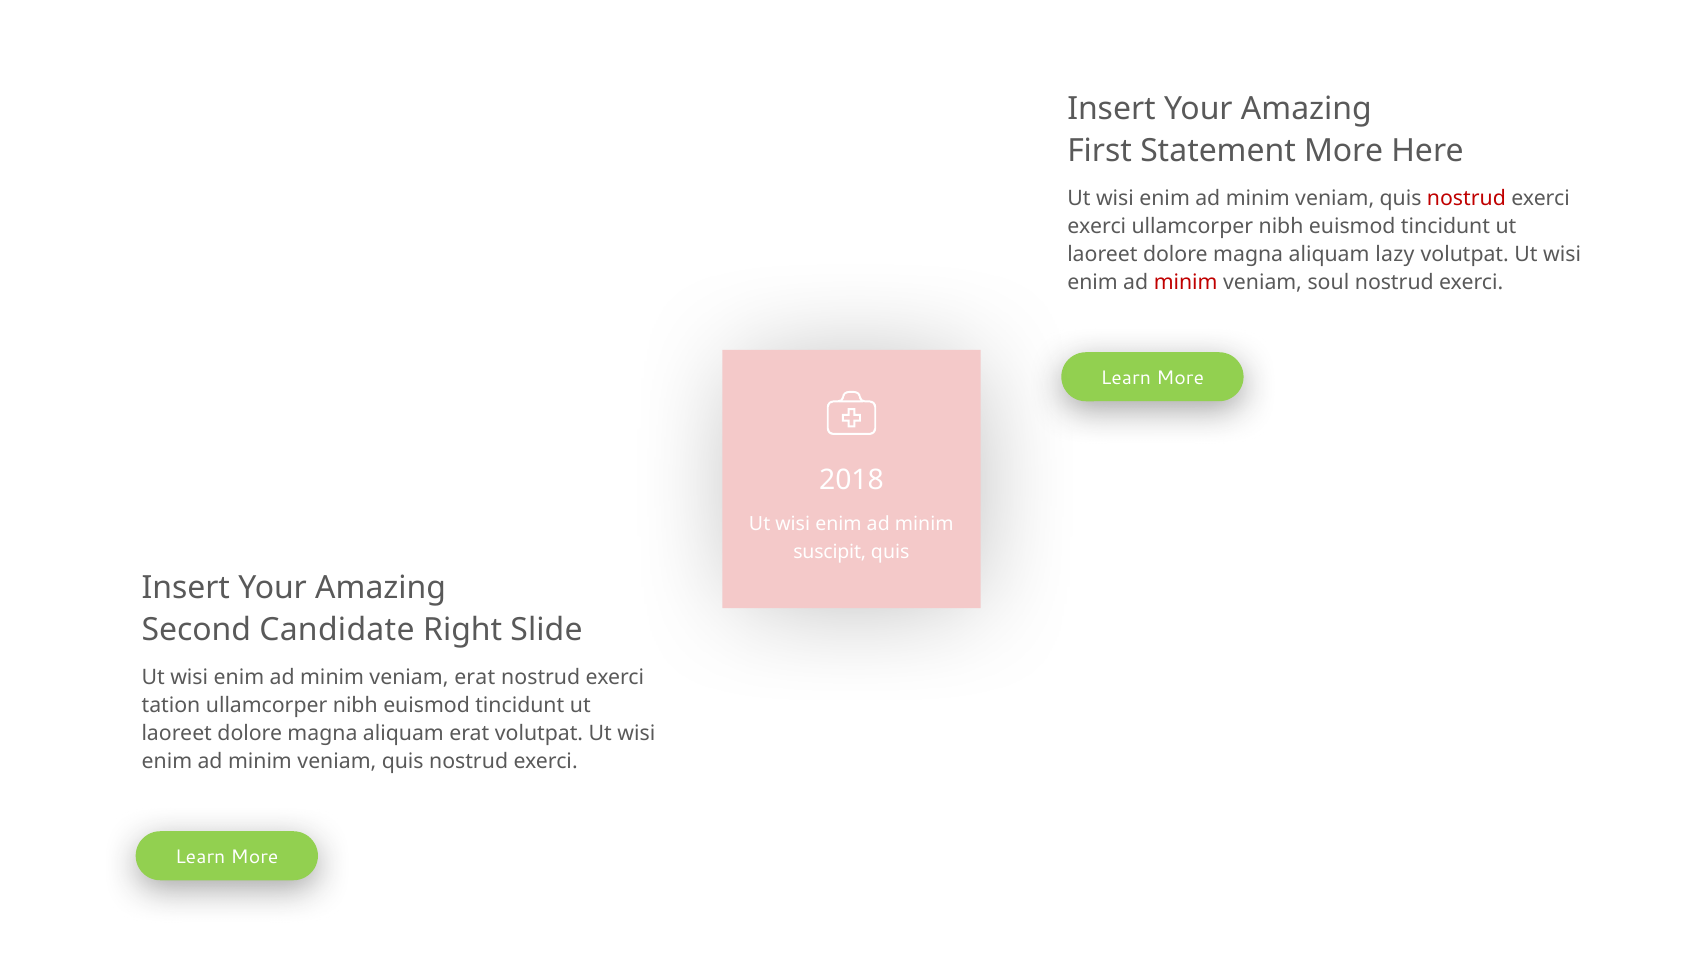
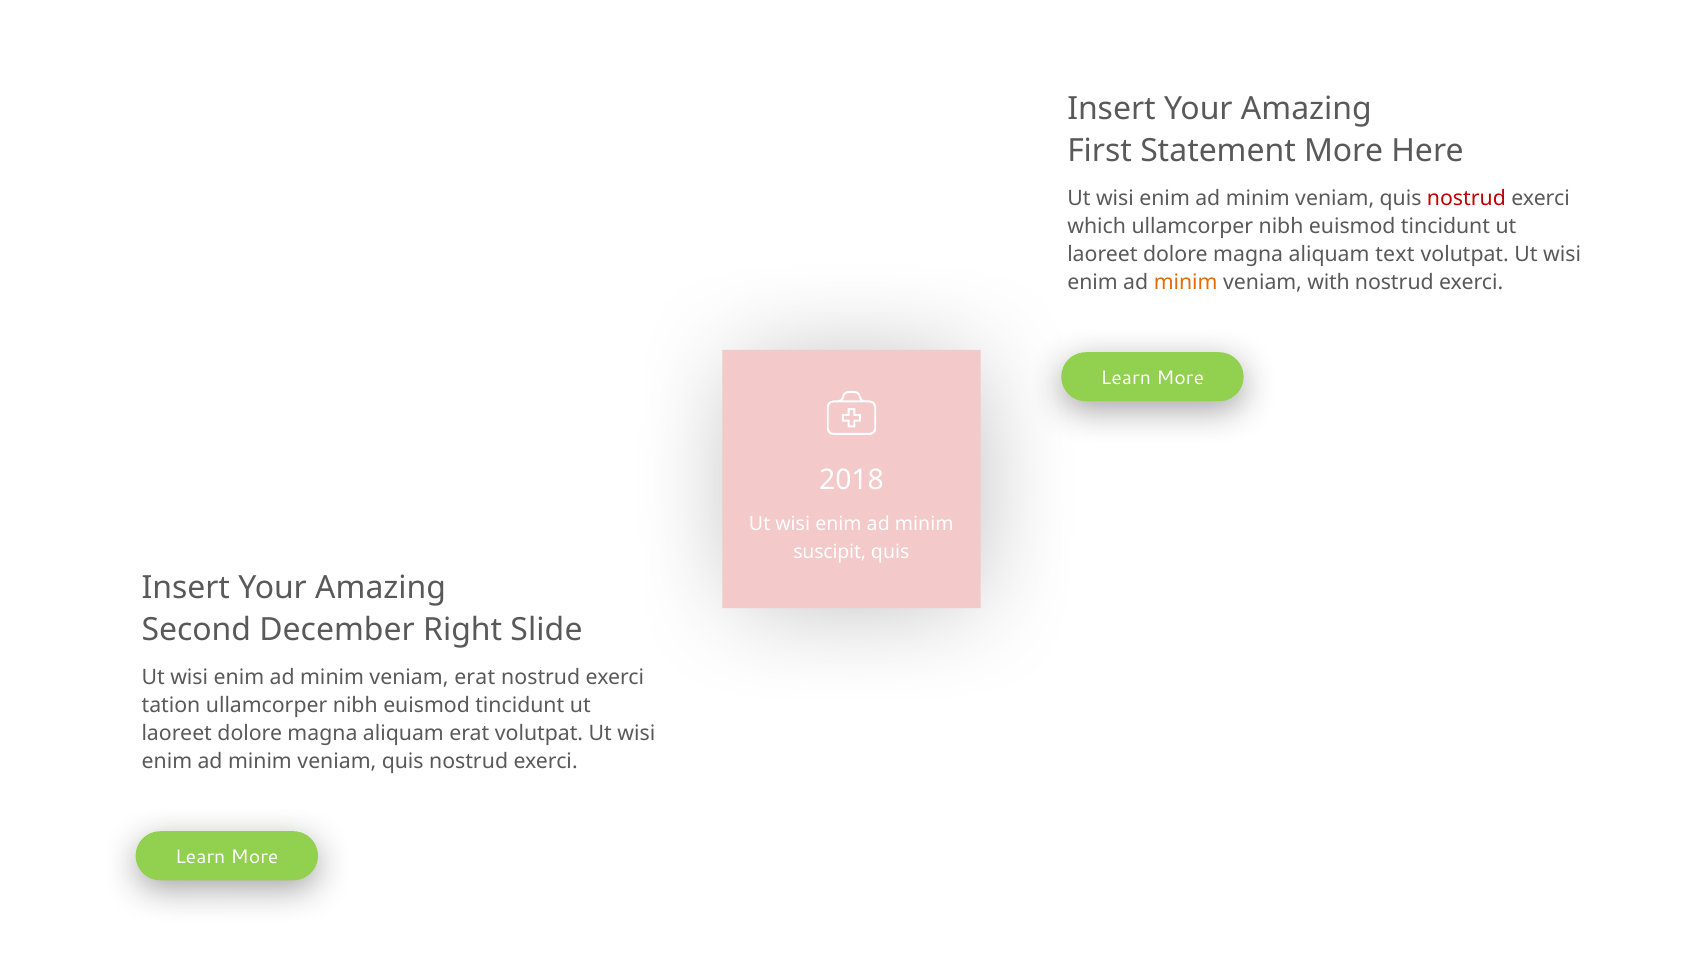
exerci at (1097, 226): exerci -> which
lazy: lazy -> text
minim at (1186, 282) colour: red -> orange
soul: soul -> with
Candidate: Candidate -> December
